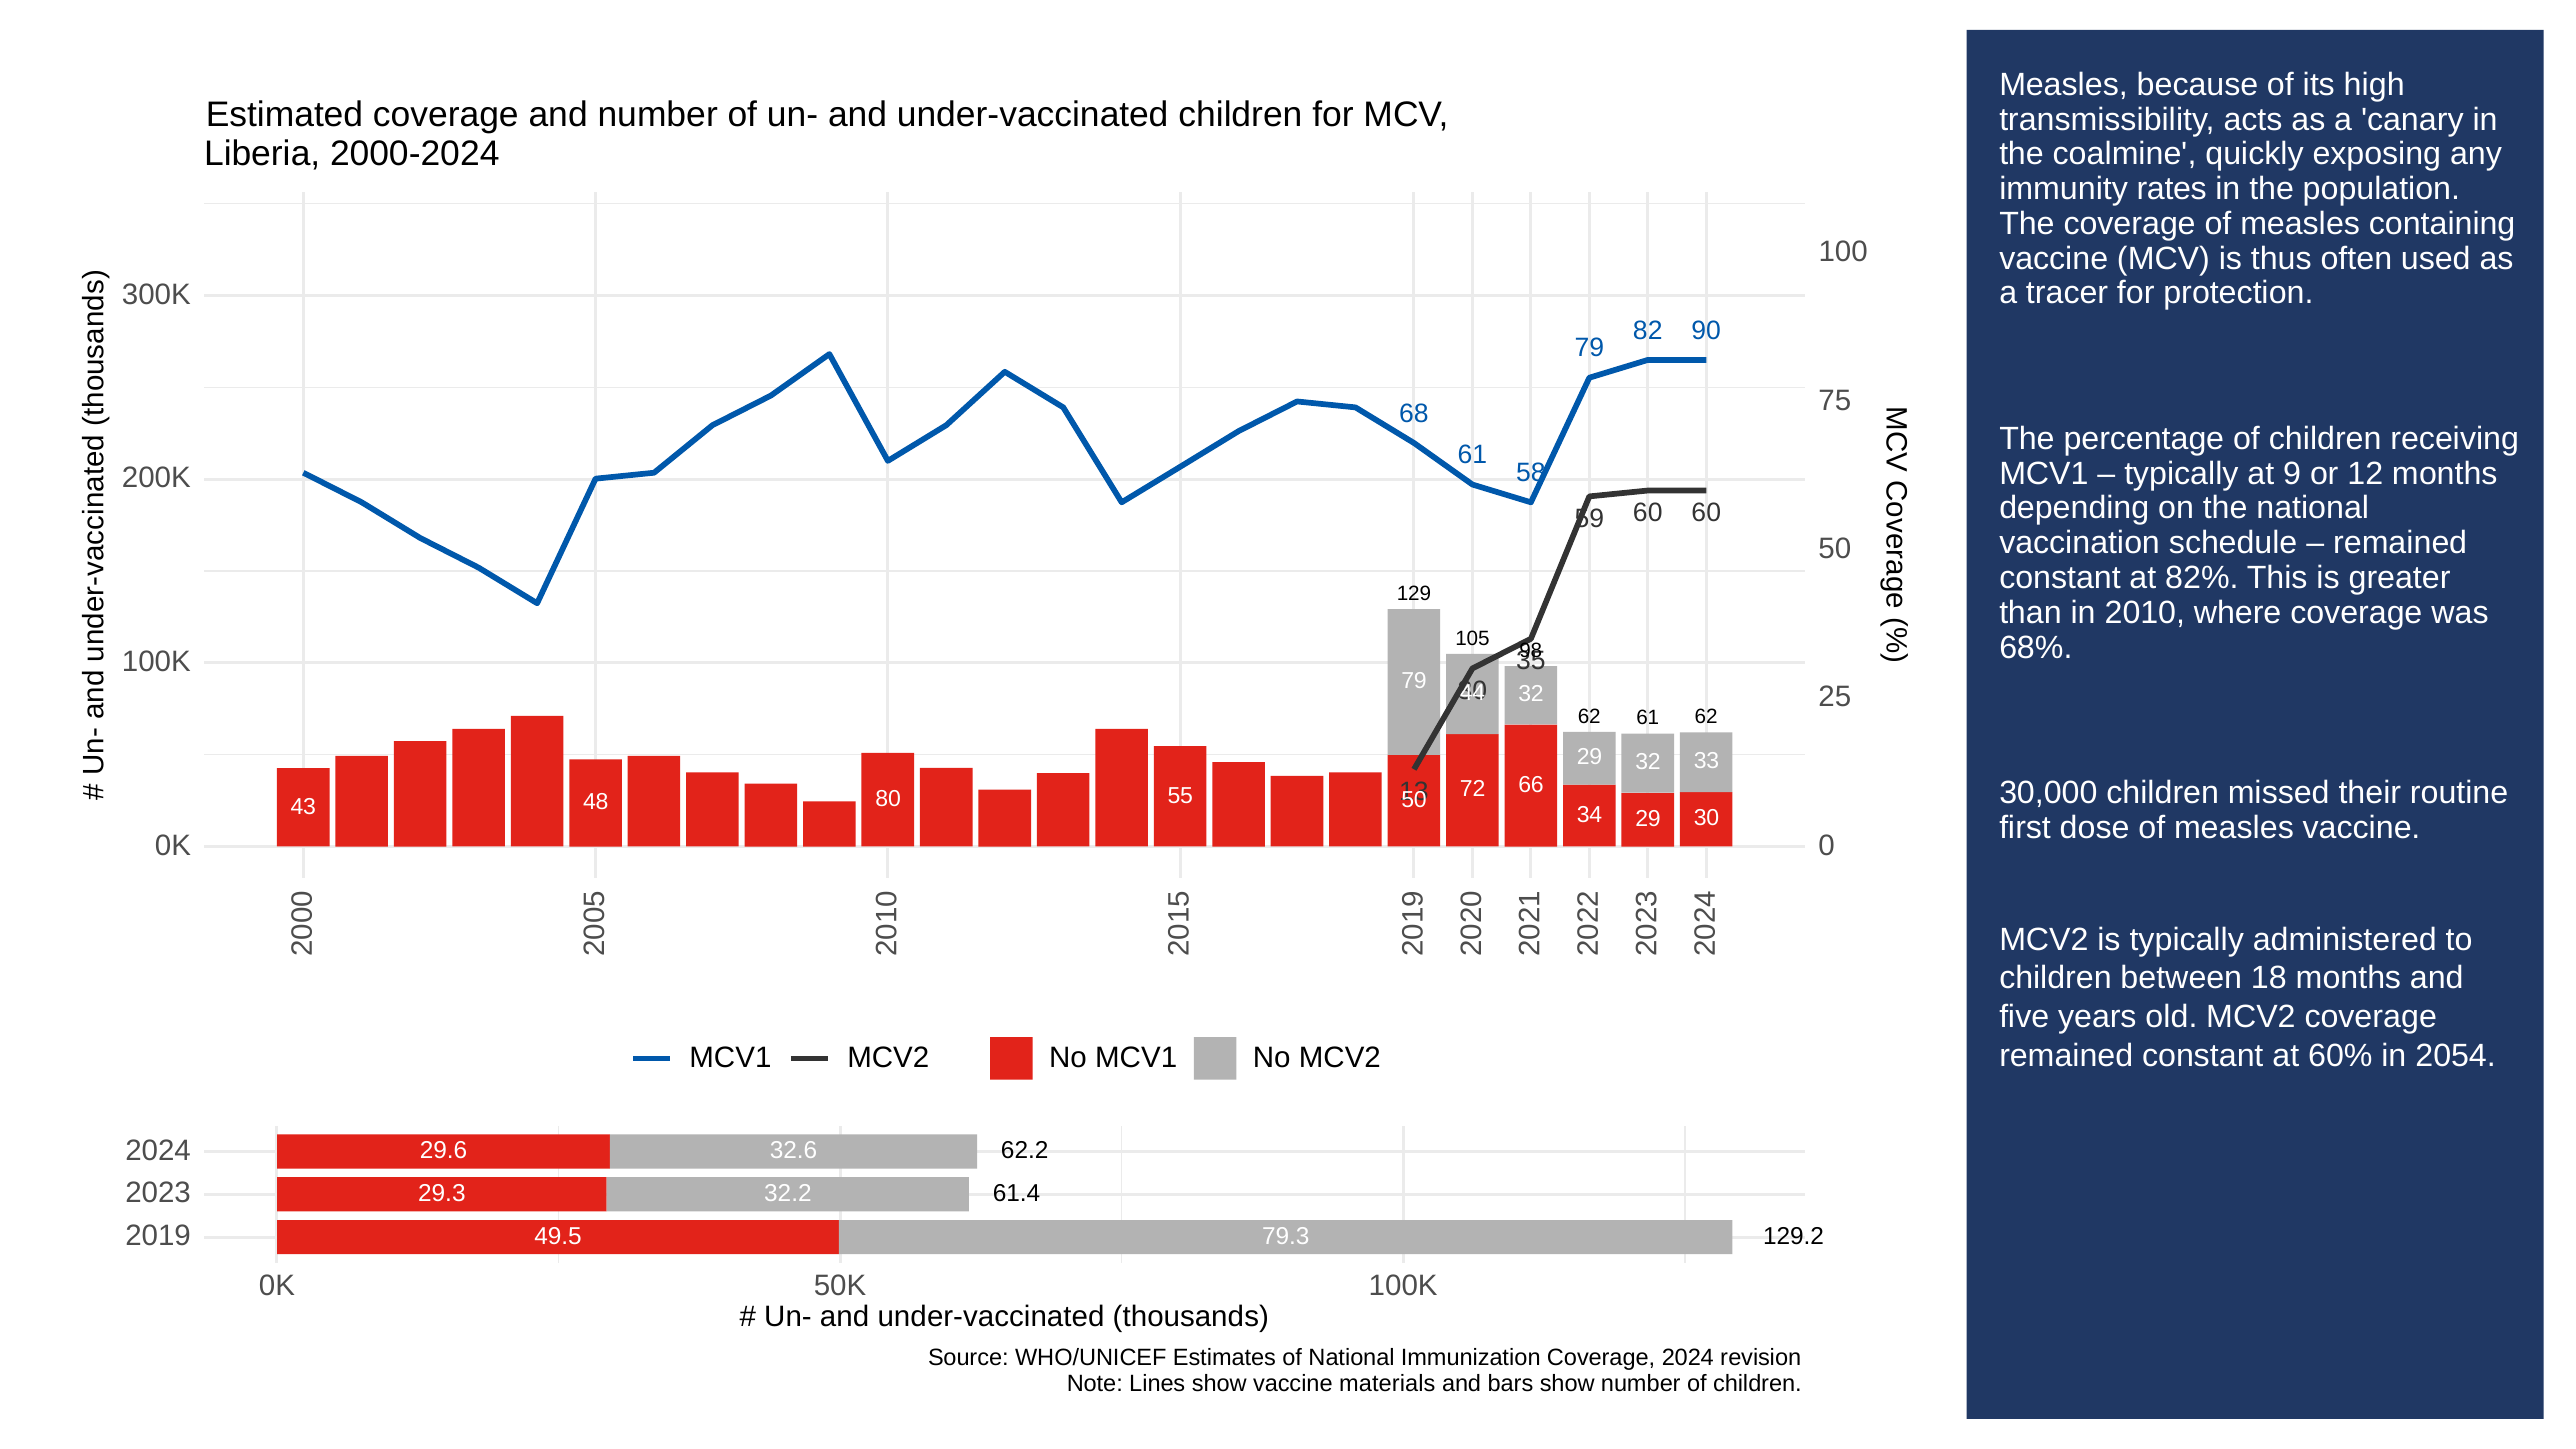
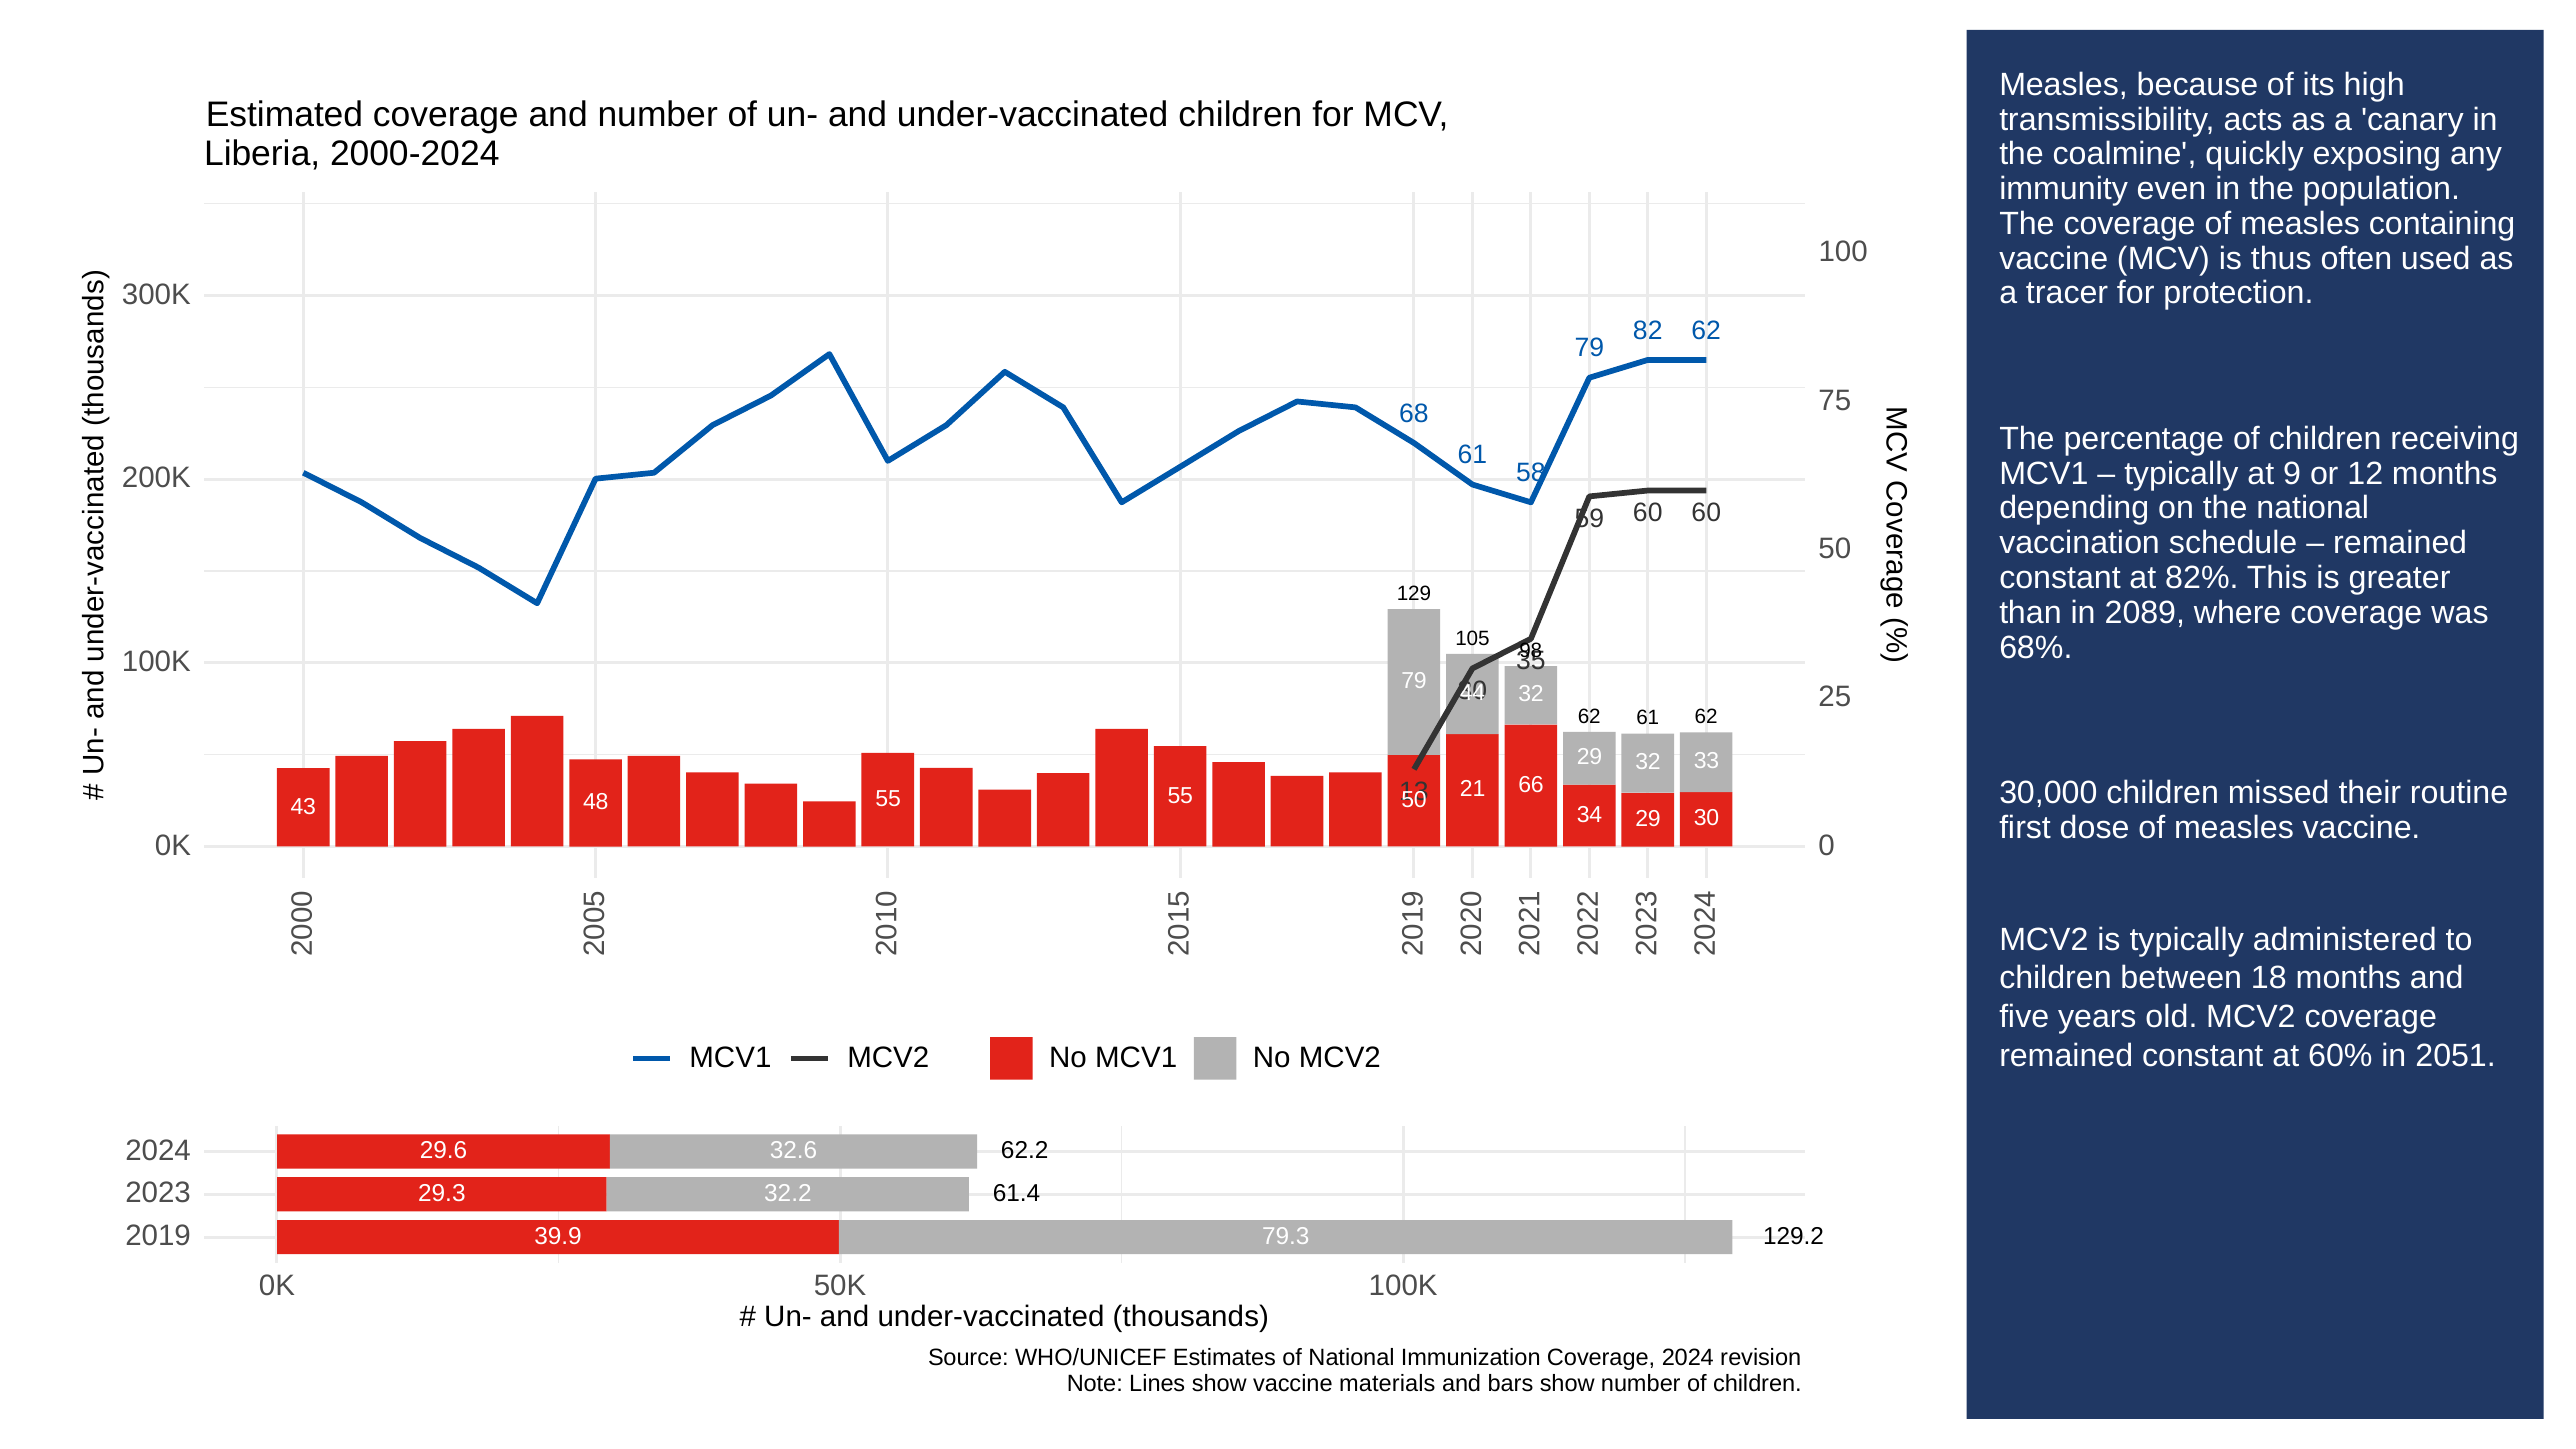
rates: rates -> even
82 90: 90 -> 62
2010: 2010 -> 2089
48 80: 80 -> 55
72: 72 -> 21
2054: 2054 -> 2051
49.5: 49.5 -> 39.9
